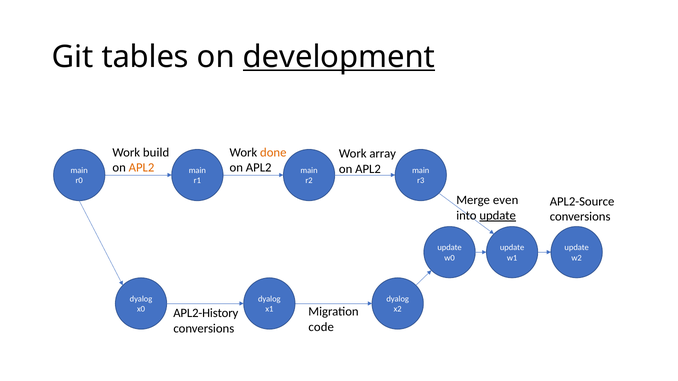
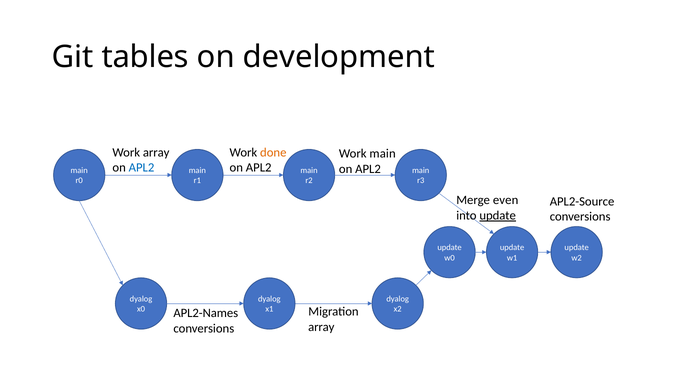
development underline: present -> none
Work build: build -> array
Work array: array -> main
APL2 at (142, 168) colour: orange -> blue
APL2-History: APL2-History -> APL2-Names
code at (321, 327): code -> array
